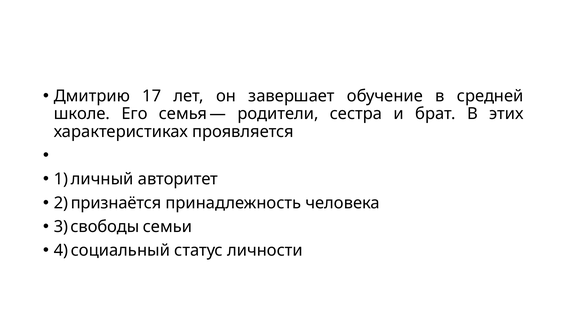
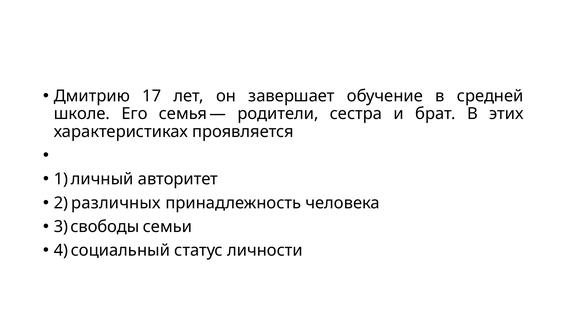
признаётся: признаётся -> различных
